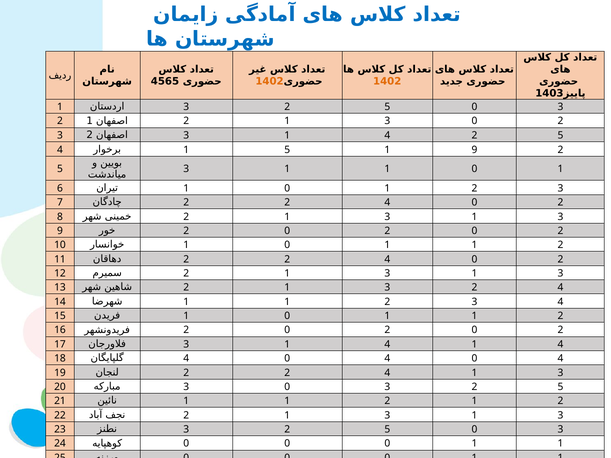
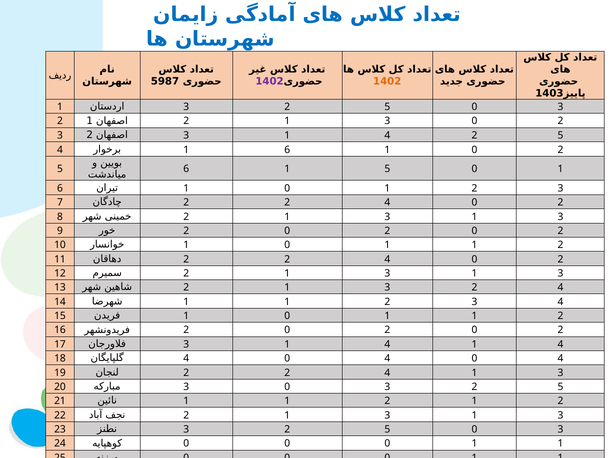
4565: 4565 -> 5987
1402 at (270, 81) colour: orange -> purple
5 at (287, 150): 5 -> 6
9 at (474, 150): 9 -> 0
3 at (186, 169): 3 -> 6
1 at (387, 169): 1 -> 5
